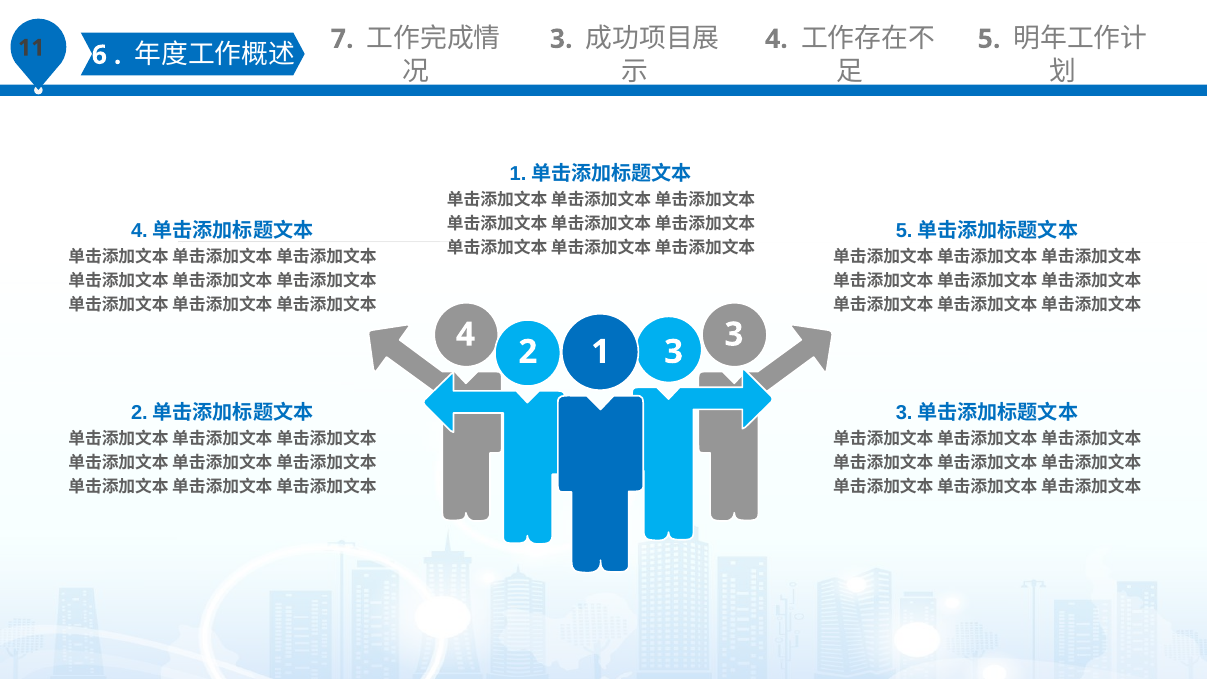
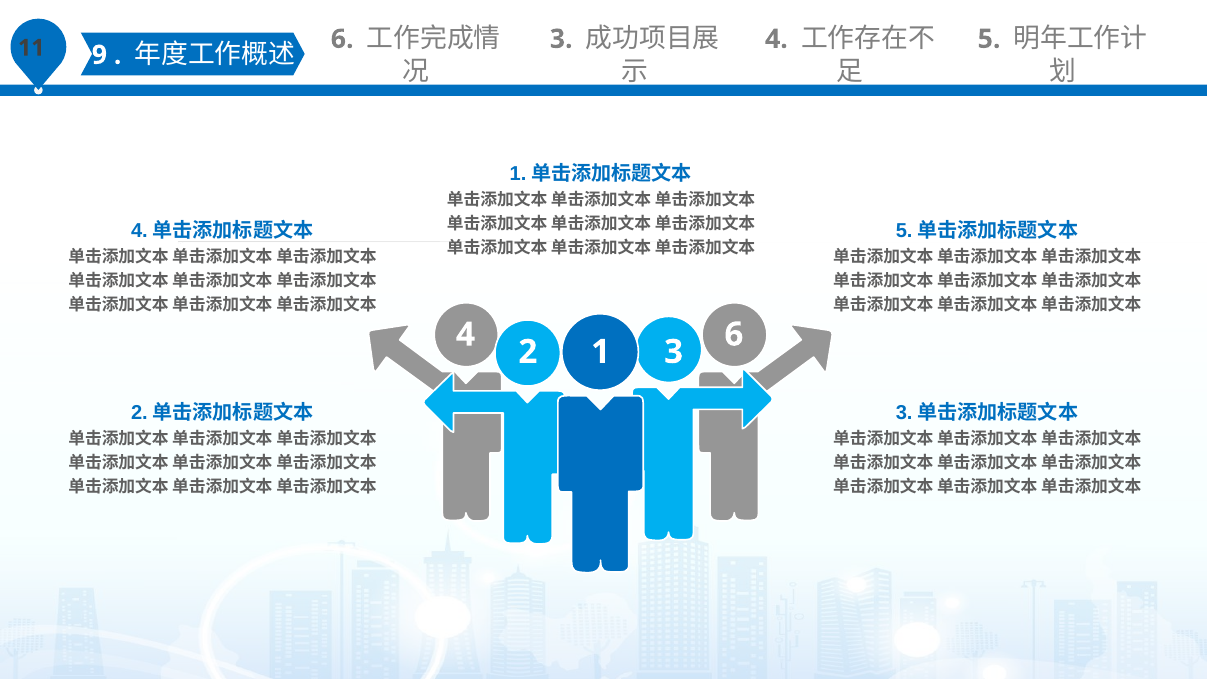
6: 6 -> 9
7 at (342, 39): 7 -> 6
4 3: 3 -> 6
